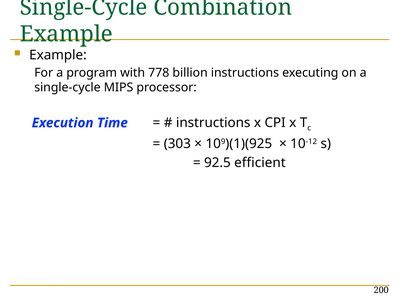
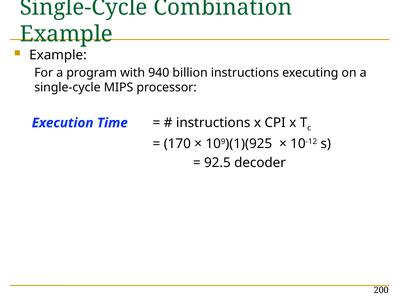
778: 778 -> 940
303: 303 -> 170
efficient: efficient -> decoder
